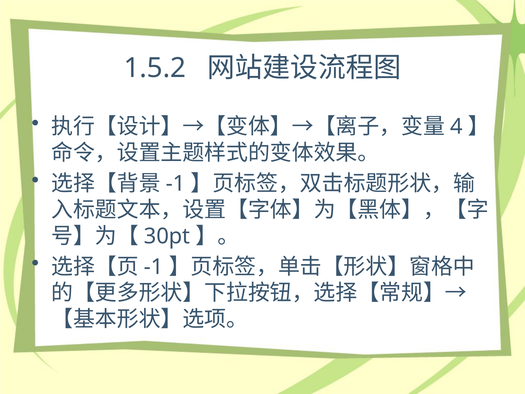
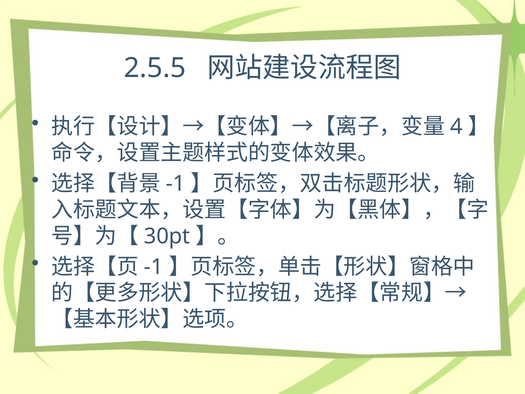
1.5.2: 1.5.2 -> 2.5.5
